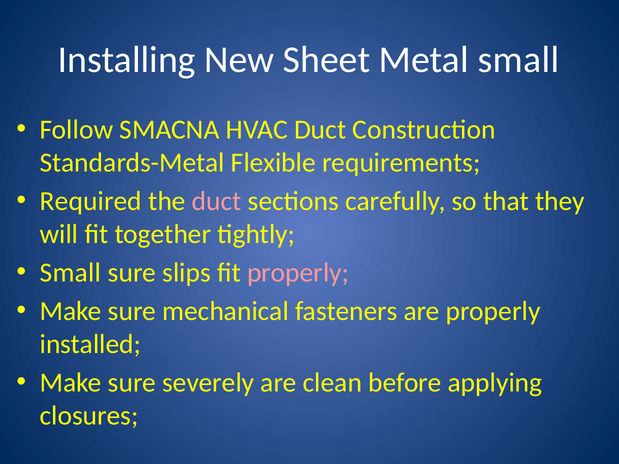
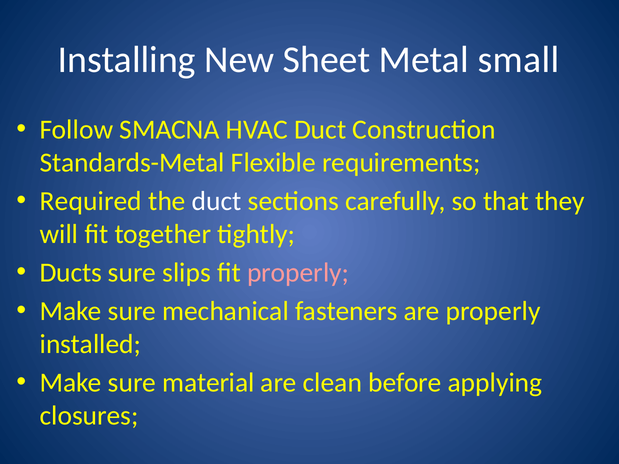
duct at (217, 201) colour: pink -> white
Small at (71, 273): Small -> Ducts
severely: severely -> material
